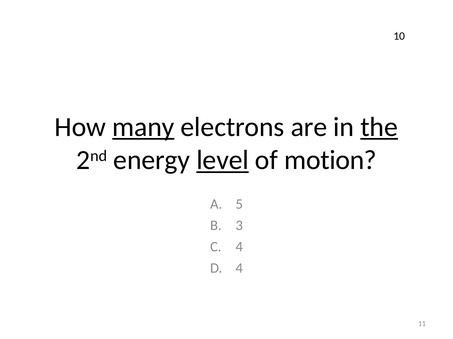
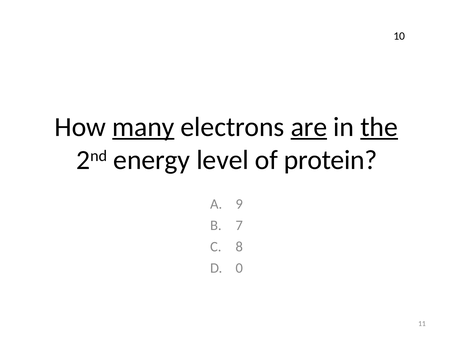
are underline: none -> present
level underline: present -> none
motion: motion -> protein
5: 5 -> 9
3: 3 -> 7
4 at (239, 247): 4 -> 8
4 at (239, 269): 4 -> 0
